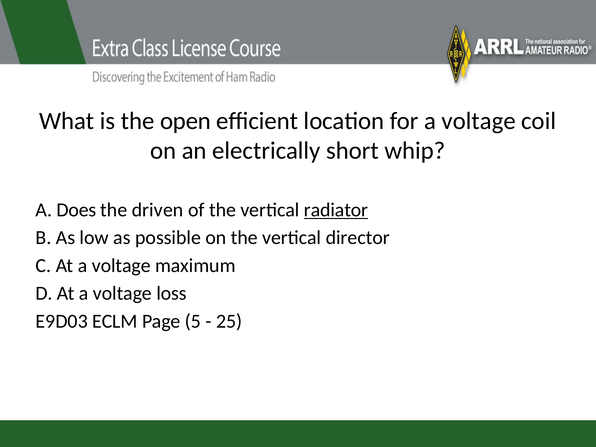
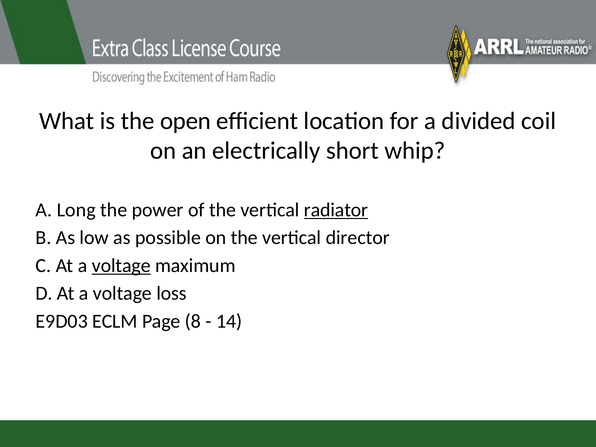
for a voltage: voltage -> divided
Does: Does -> Long
driven: driven -> power
voltage at (121, 266) underline: none -> present
5: 5 -> 8
25: 25 -> 14
